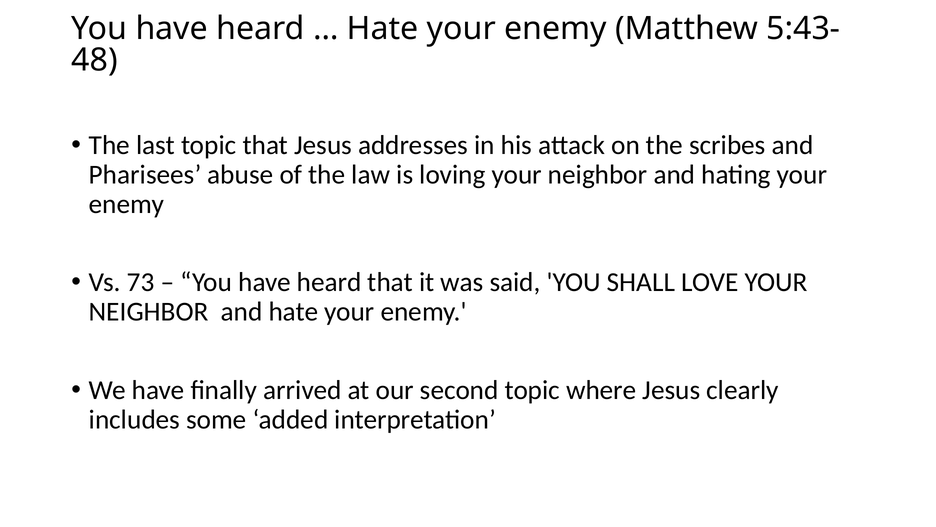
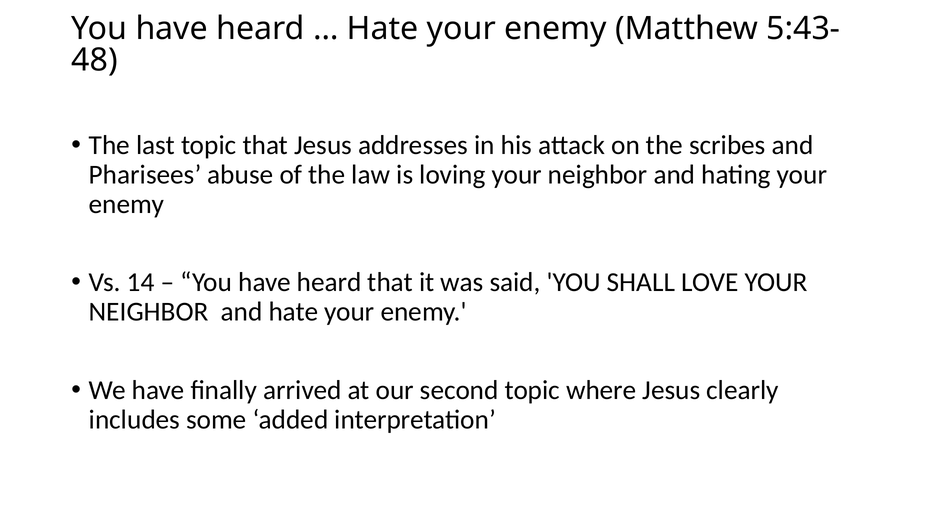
73: 73 -> 14
